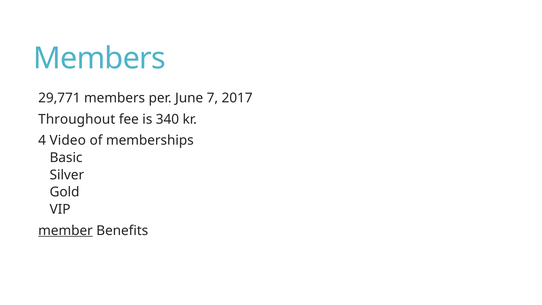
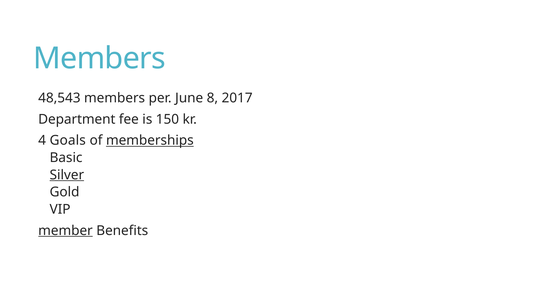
29,771: 29,771 -> 48,543
7: 7 -> 8
Throughout: Throughout -> Department
340: 340 -> 150
Video: Video -> Goals
memberships underline: none -> present
Silver underline: none -> present
